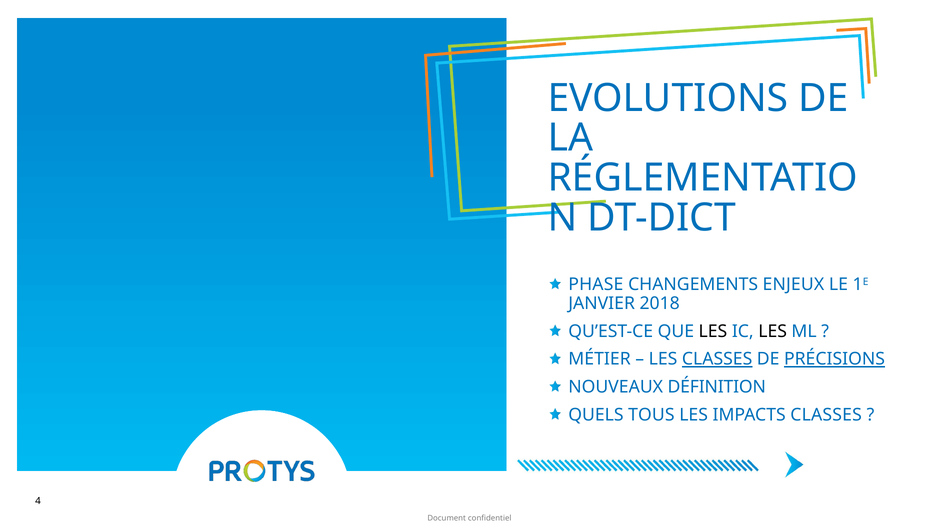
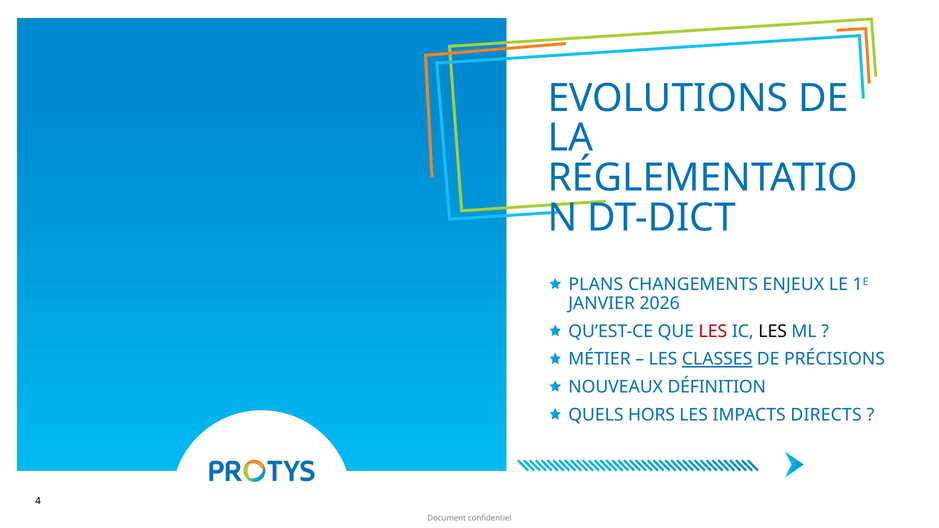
PHASE: PHASE -> PLANS
2018: 2018 -> 2026
LES at (713, 331) colour: black -> red
PRÉCISIONS underline: present -> none
TOUS: TOUS -> HORS
IMPACTS CLASSES: CLASSES -> DIRECTS
